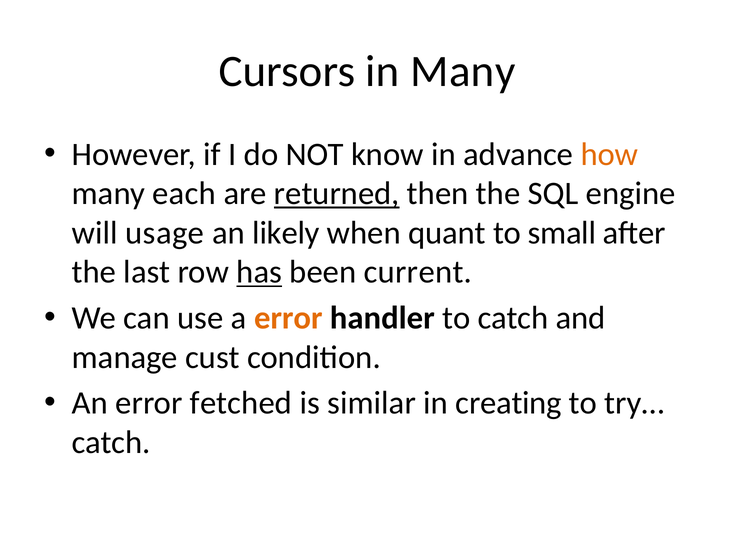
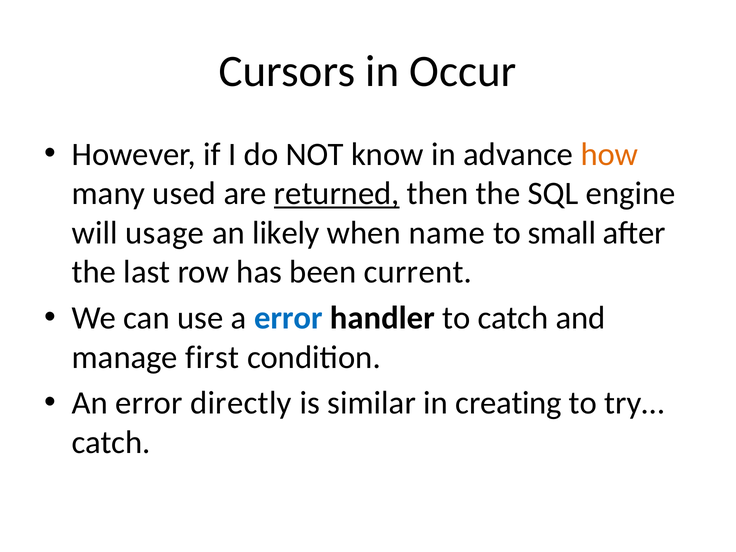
in Many: Many -> Occur
each: each -> used
quant: quant -> name
has underline: present -> none
error at (288, 318) colour: orange -> blue
cust: cust -> first
fetched: fetched -> directly
